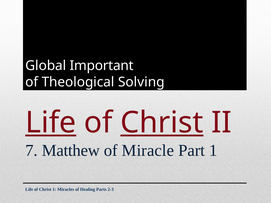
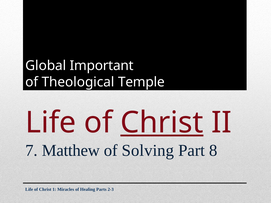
Solving: Solving -> Temple
Life at (51, 123) underline: present -> none
Miracle: Miracle -> Solving
Part 1: 1 -> 8
